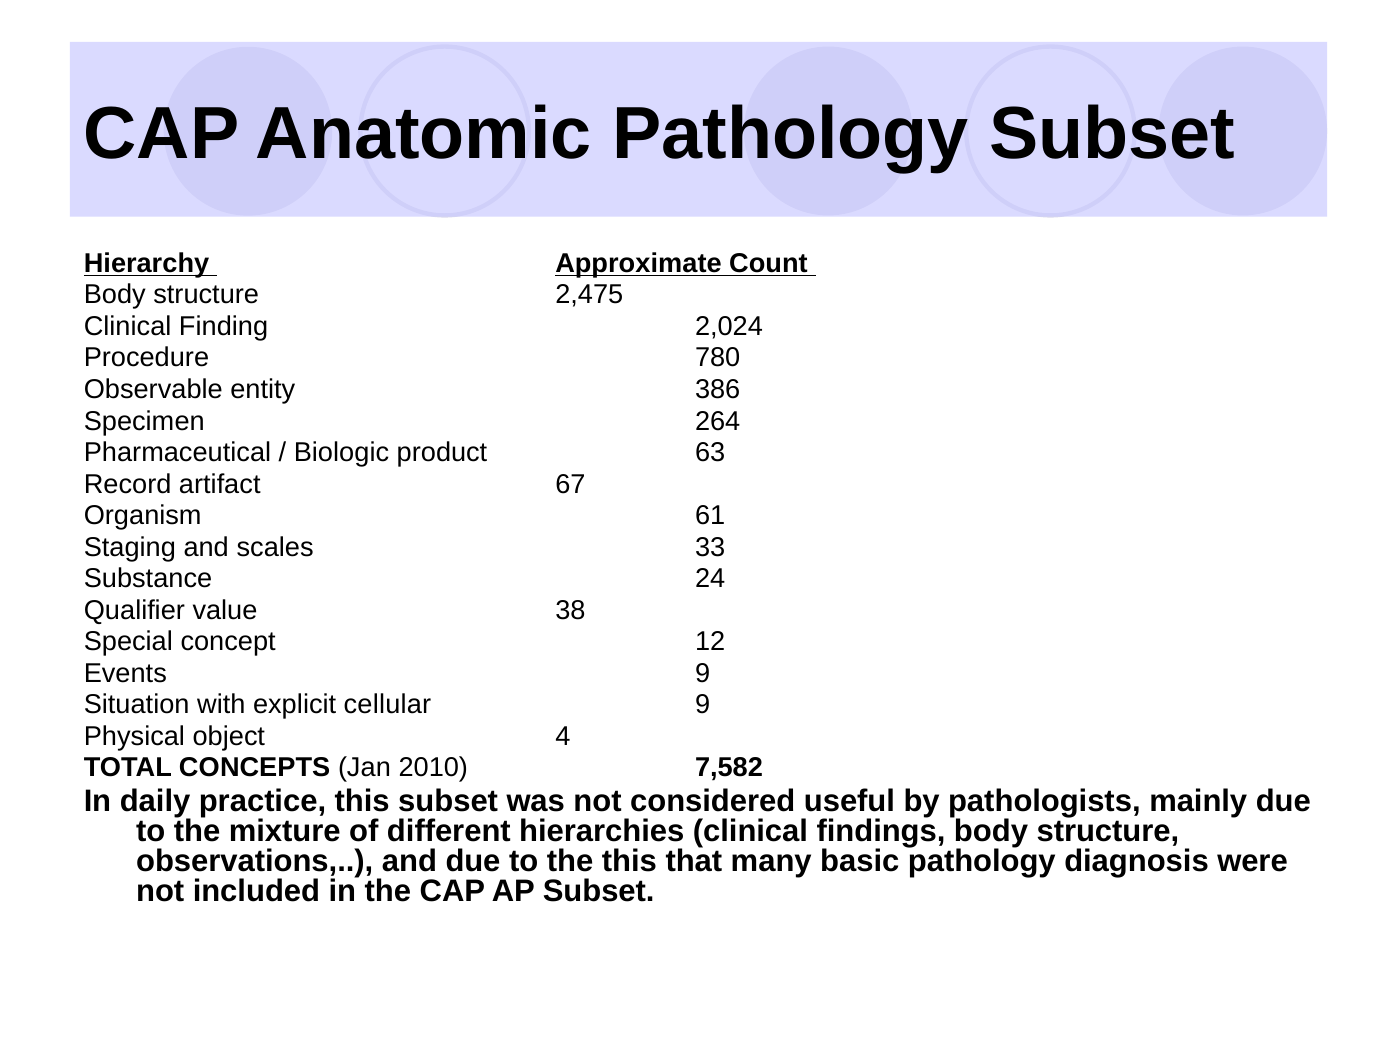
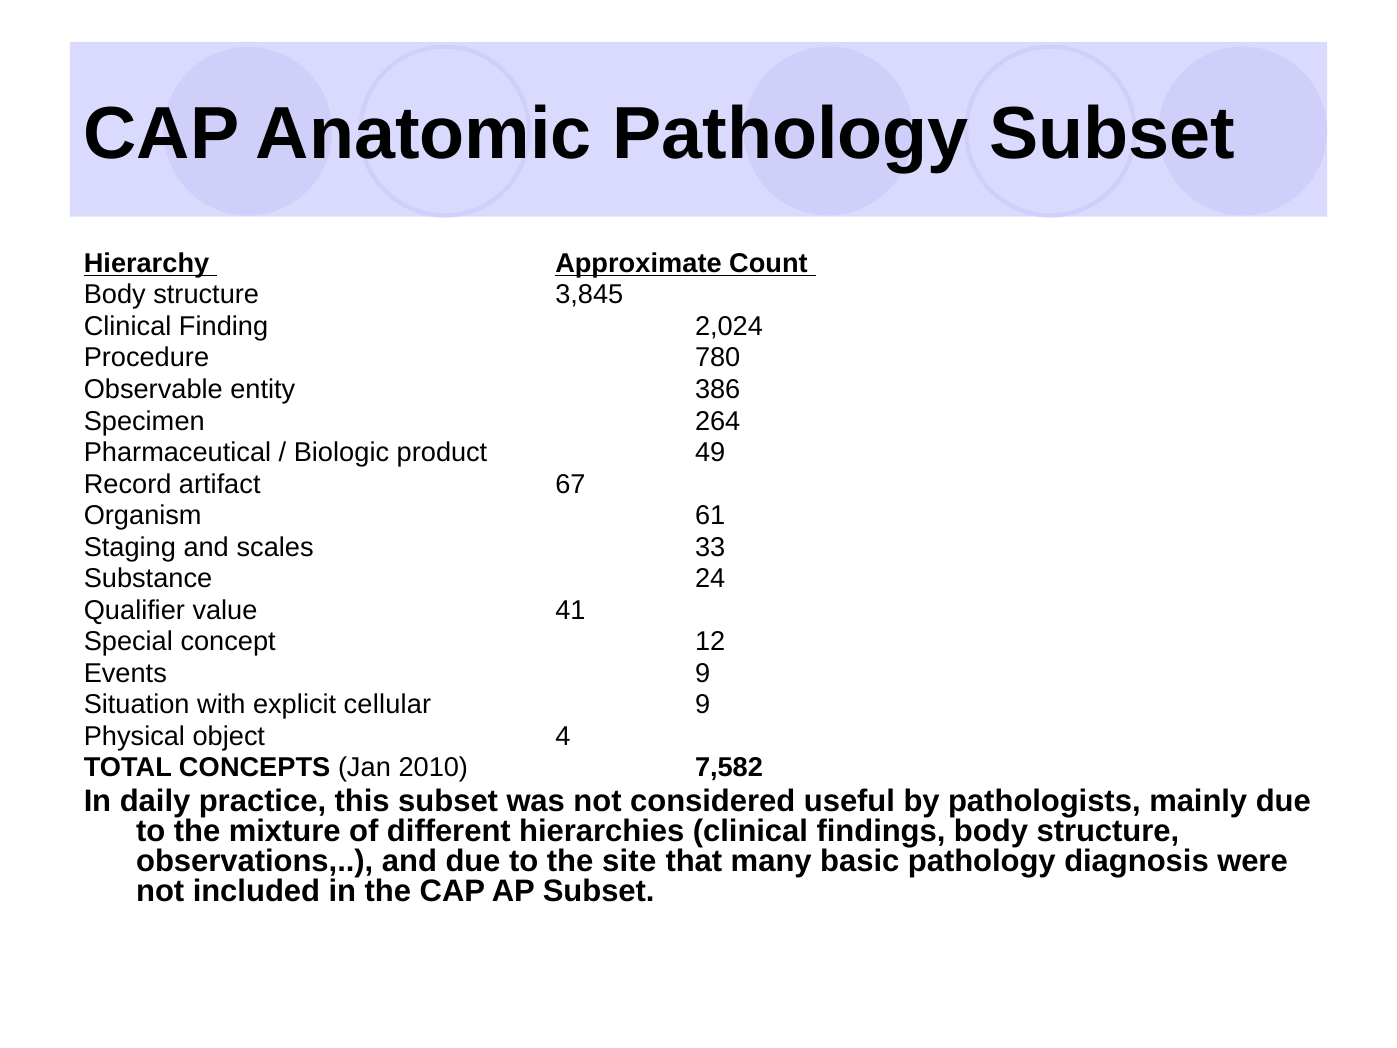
2,475: 2,475 -> 3,845
63: 63 -> 49
38: 38 -> 41
the this: this -> site
